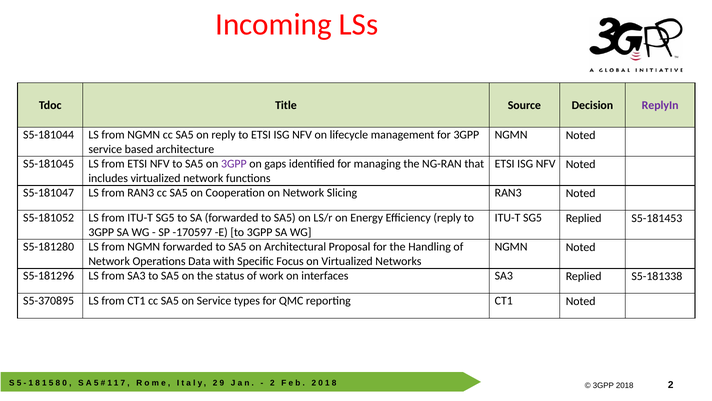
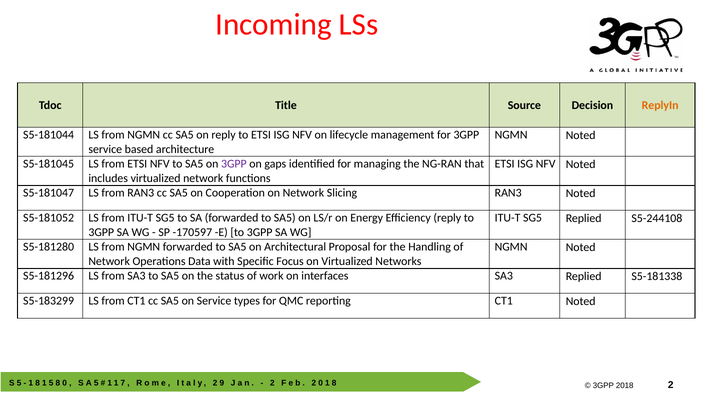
ReplyIn colour: purple -> orange
S5-181453: S5-181453 -> S5-244108
S5-370895: S5-370895 -> S5-183299
